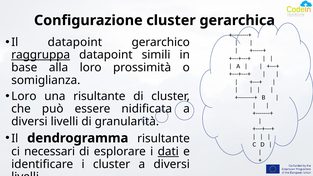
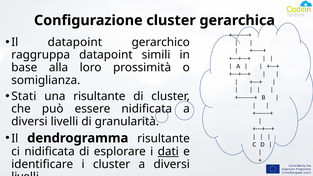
raggruppa underline: present -> none
Loro at (24, 96): Loro -> Stati
ci necessari: necessari -> nidificata
